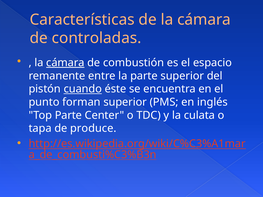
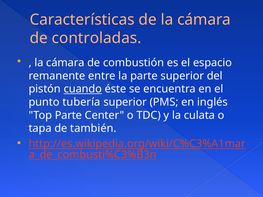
cámara at (65, 63) underline: present -> none
forman: forman -> tubería
produce: produce -> también
